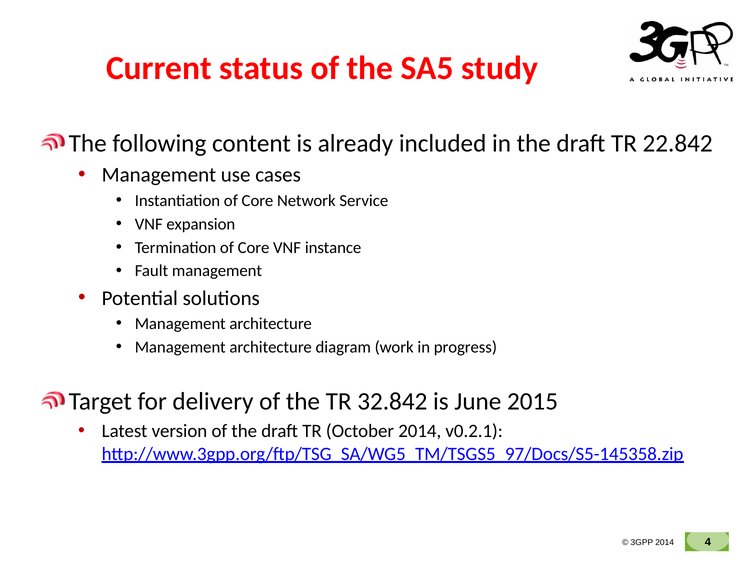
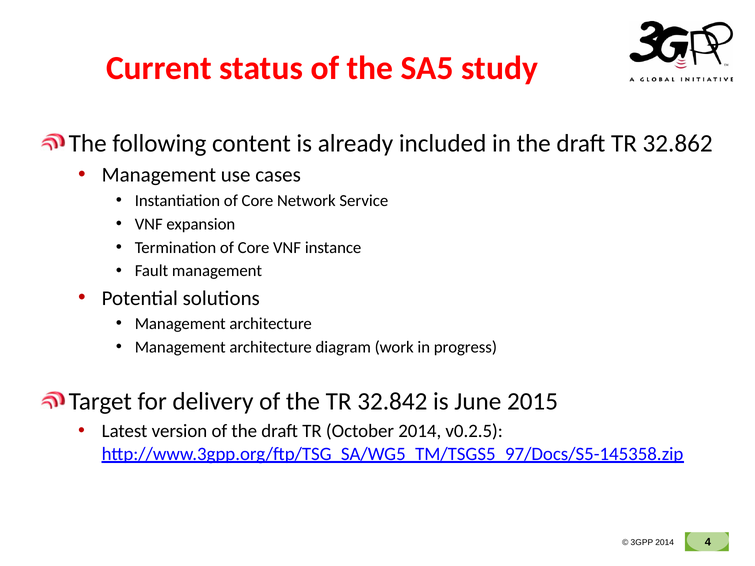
22.842: 22.842 -> 32.862
v0.2.1: v0.2.1 -> v0.2.5
